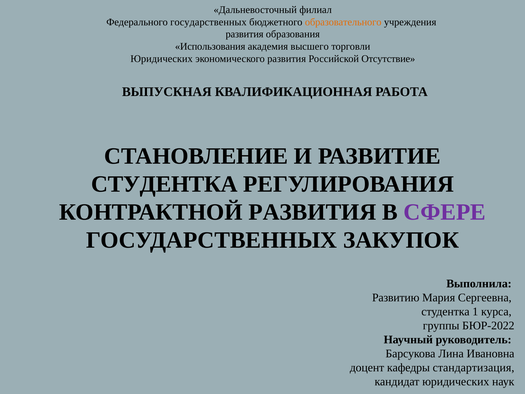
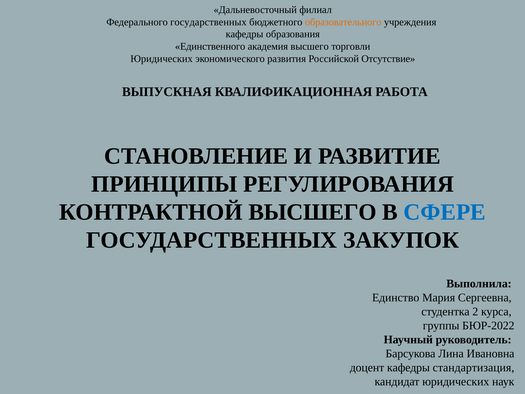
развития at (245, 34): развития -> кафедры
Использования: Использования -> Единственного
СТУДЕНТКА at (164, 184): СТУДЕНТКА -> ПРИНЦИПЫ
КОНТРАКТНОЙ РАЗВИТИЯ: РАЗВИТИЯ -> ВЫСШЕГО
СФЕРЕ colour: purple -> blue
Развитию: Развитию -> Единство
1: 1 -> 2
